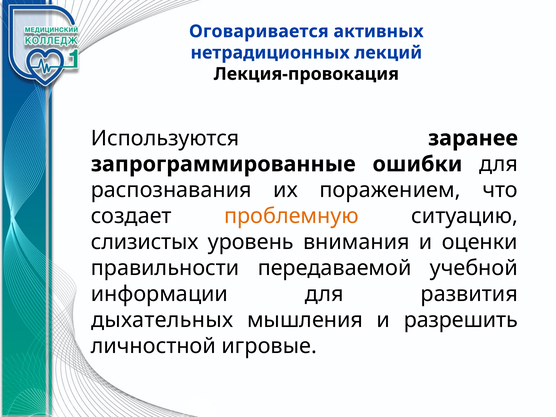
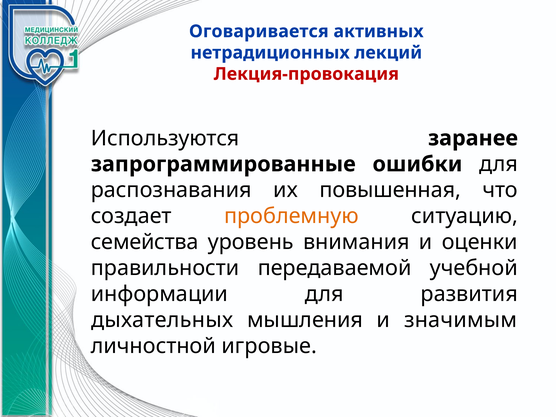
Лекция-провокация colour: black -> red
поражением: поражением -> повышенная
слизистых: слизистых -> семейства
разрешить: разрешить -> значимым
